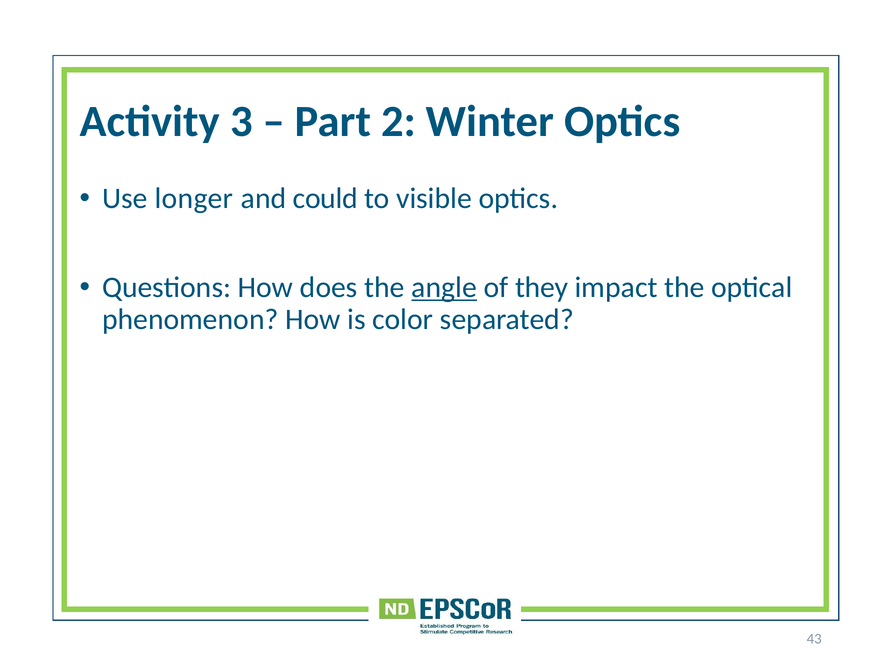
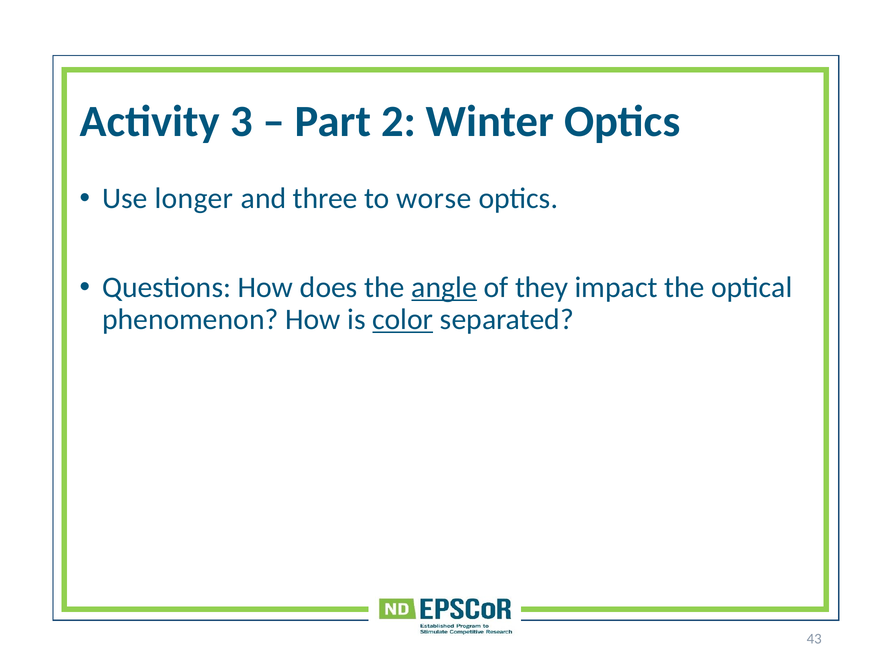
could: could -> three
visible: visible -> worse
color underline: none -> present
